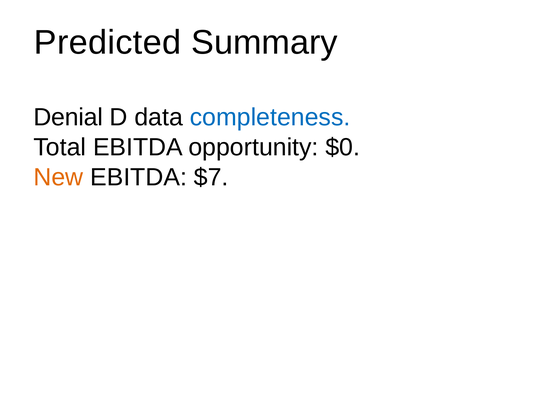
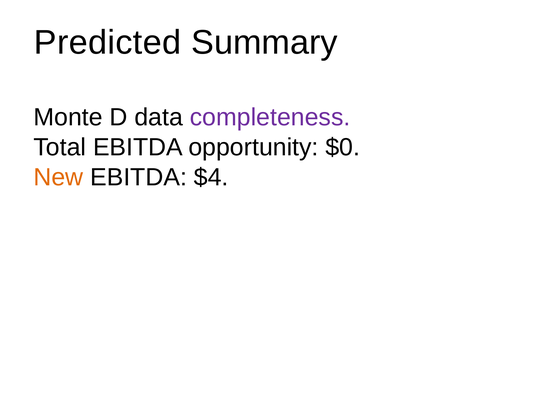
Denial: Denial -> Monte
completeness colour: blue -> purple
$7: $7 -> $4
